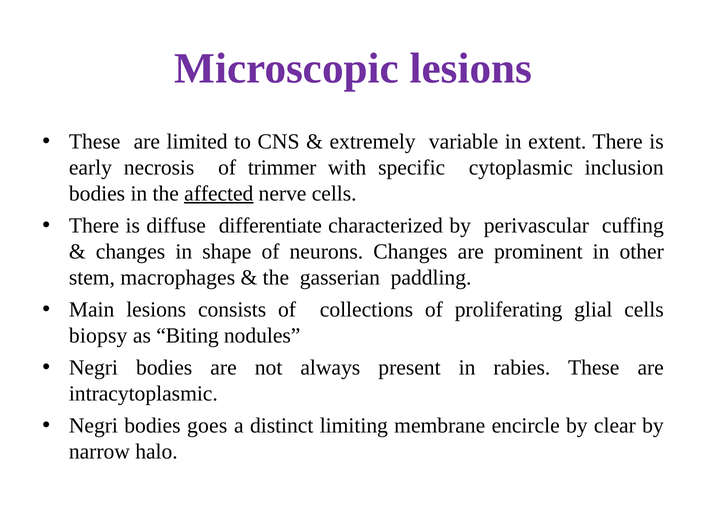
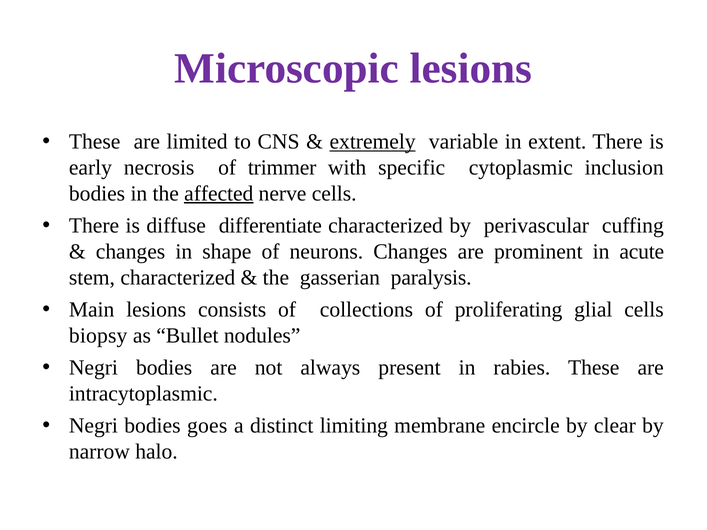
extremely underline: none -> present
other: other -> acute
stem macrophages: macrophages -> characterized
paddling: paddling -> paralysis
Biting: Biting -> Bullet
